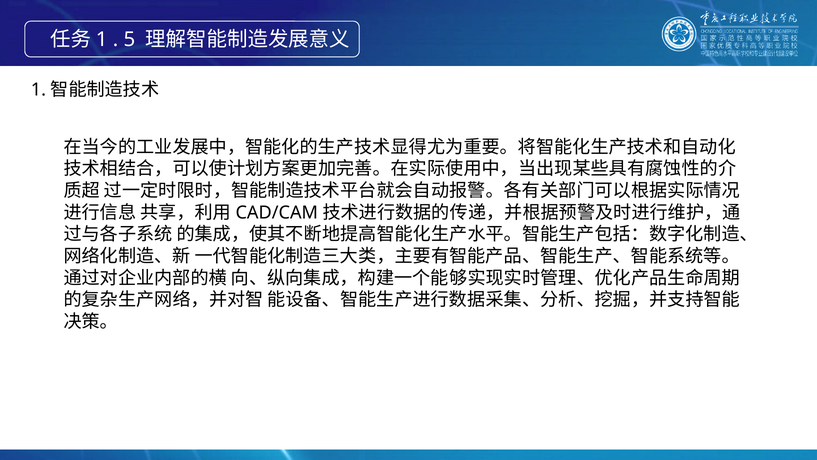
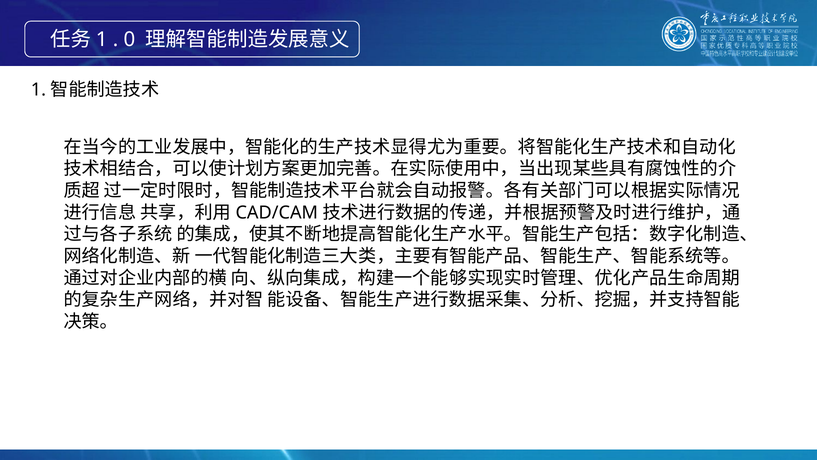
5: 5 -> 0
